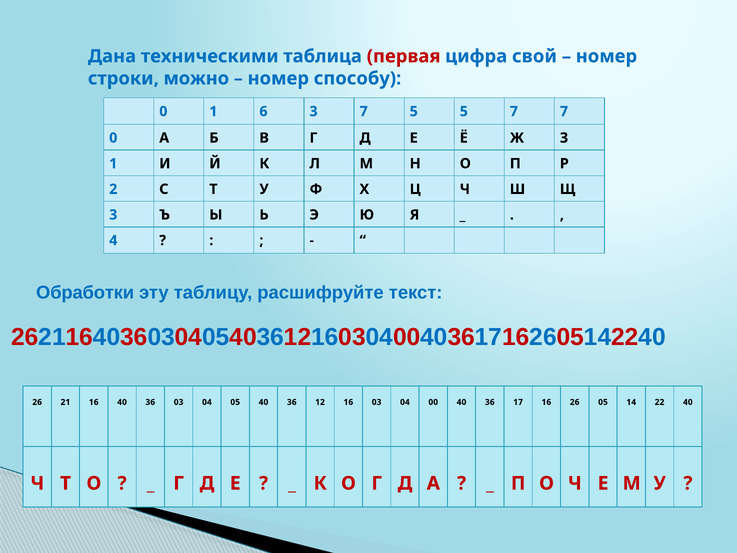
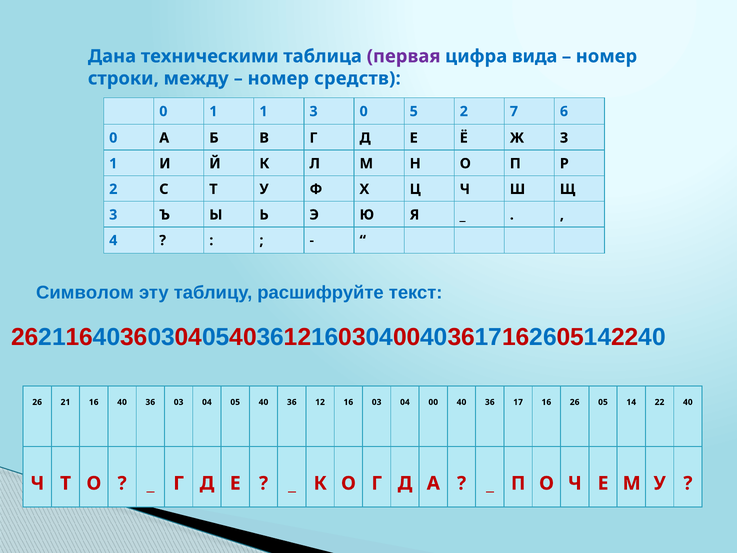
первая colour: red -> purple
свой: свой -> вида
можно: можно -> между
способу: способу -> средств
1 6: 6 -> 1
3 7: 7 -> 0
5 5: 5 -> 2
7 7: 7 -> 6
Обработки: Обработки -> Символом
